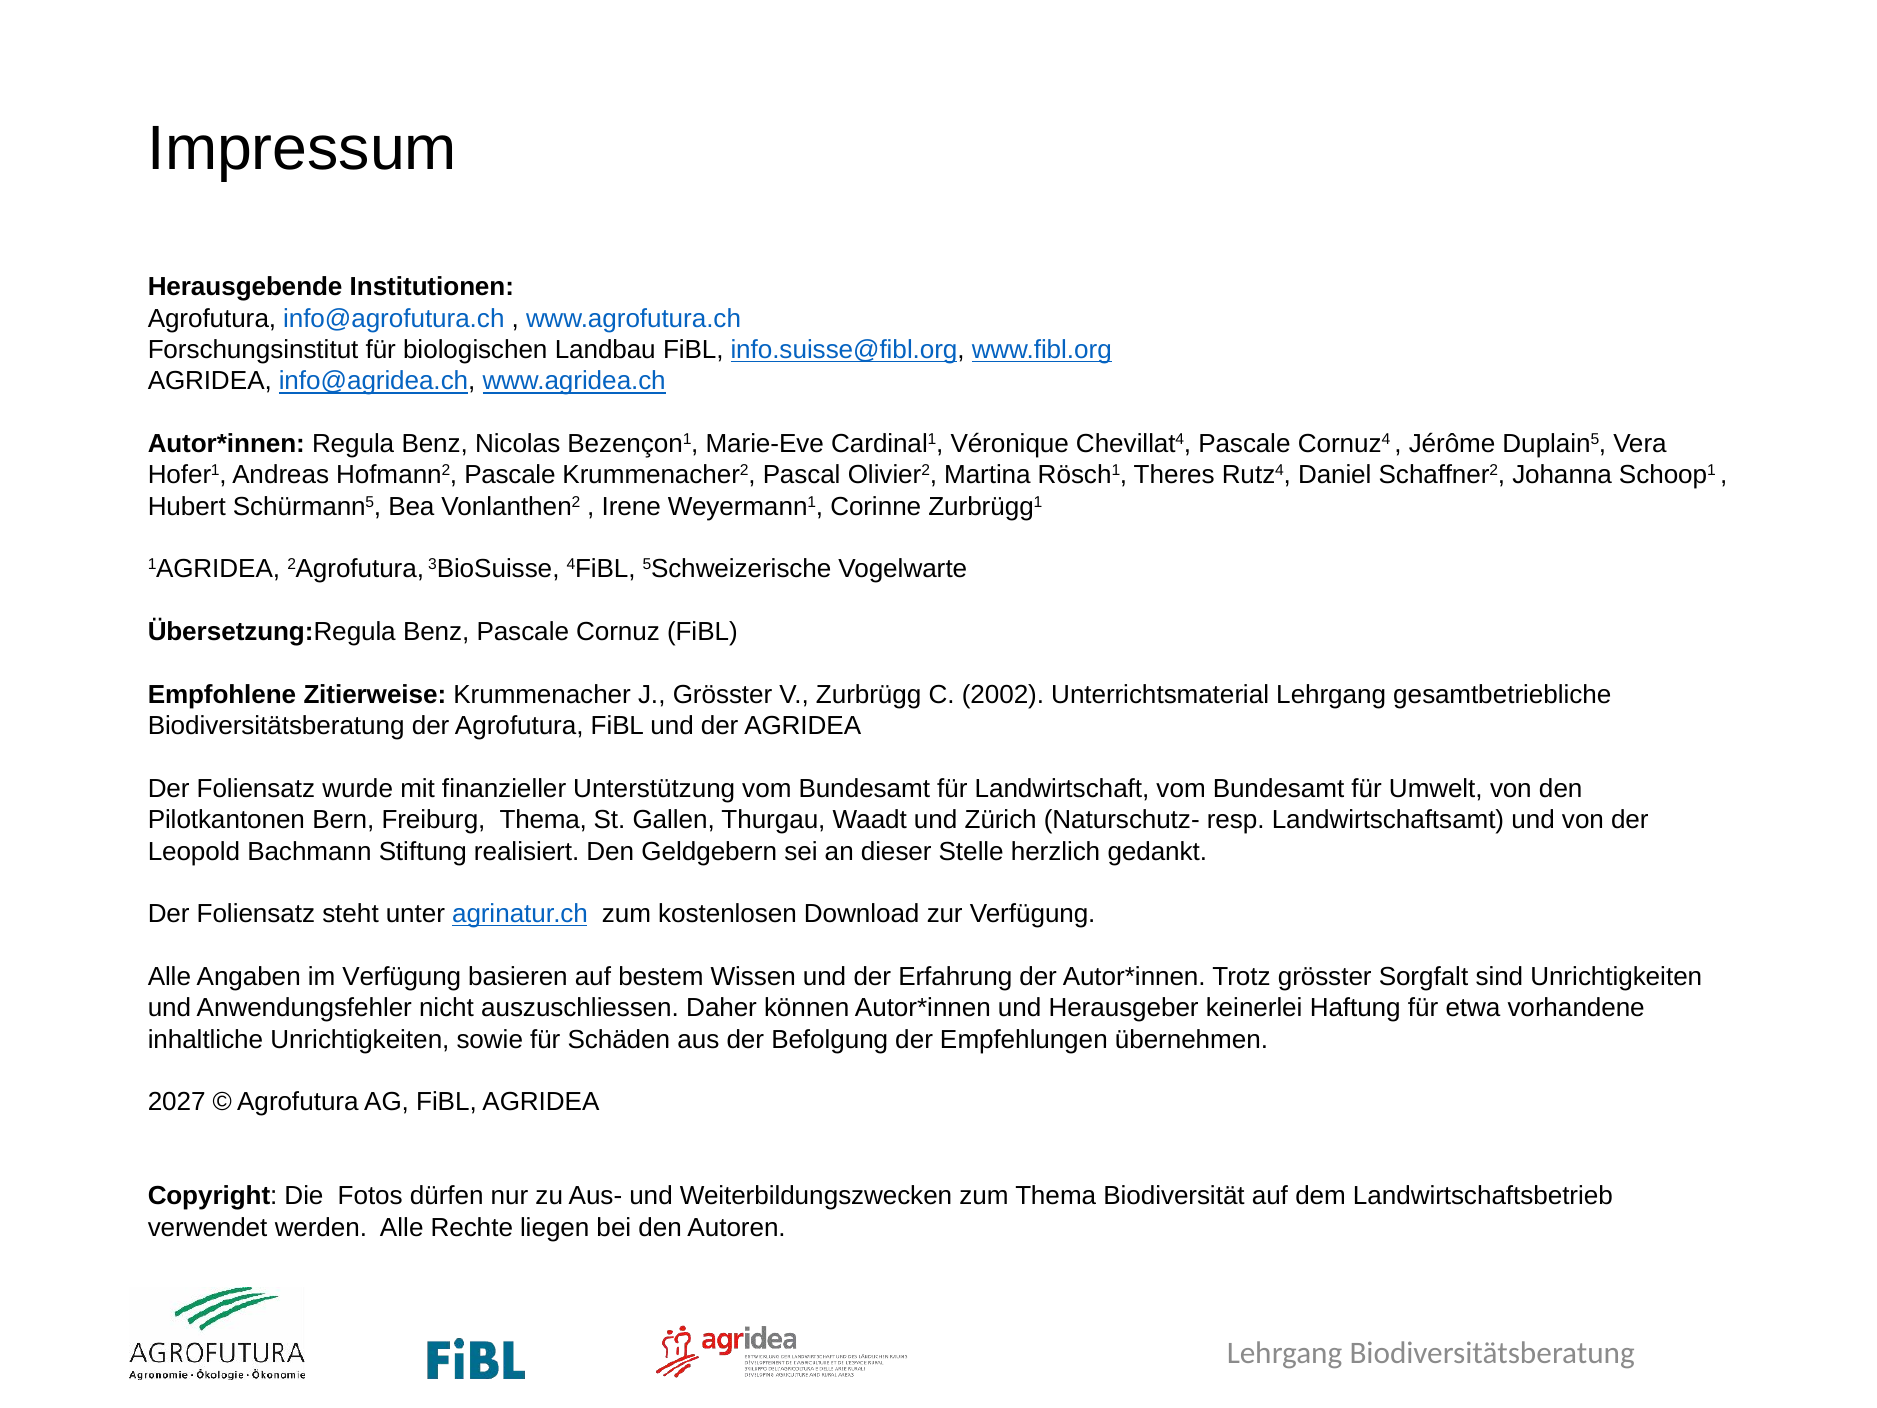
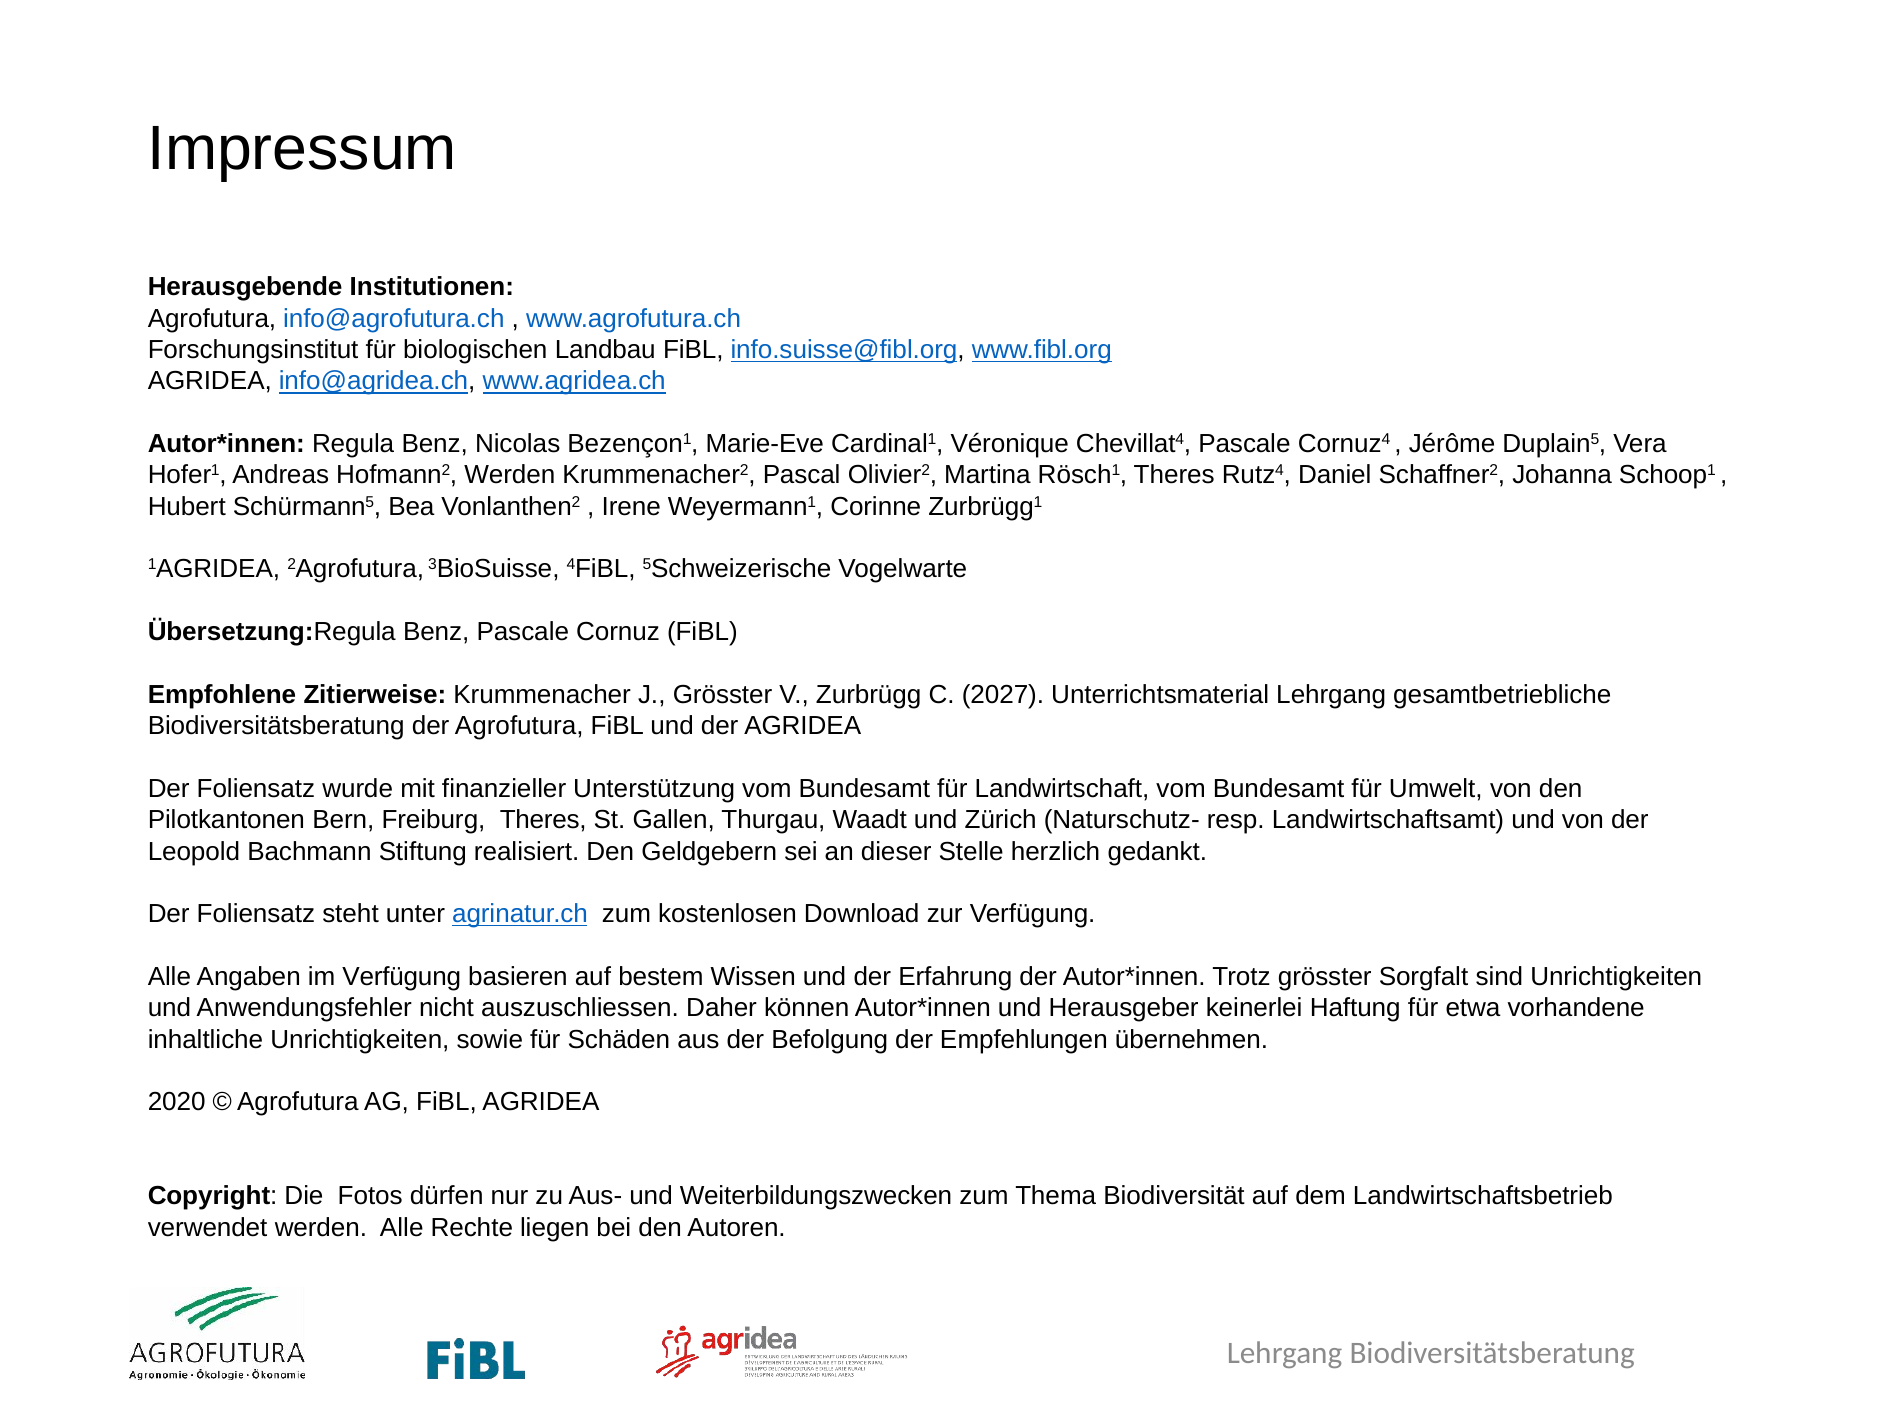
Hofmann2 Pascale: Pascale -> Werden
2002: 2002 -> 2027
Freiburg Thema: Thema -> Theres
2027: 2027 -> 2020
